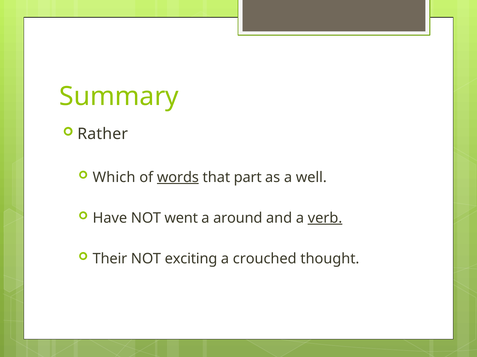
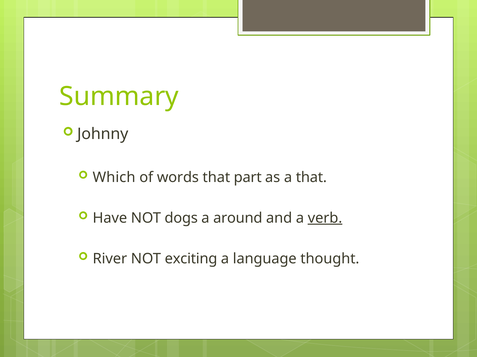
Rather: Rather -> Johnny
words underline: present -> none
a well: well -> that
went: went -> dogs
Their: Their -> River
crouched: crouched -> language
